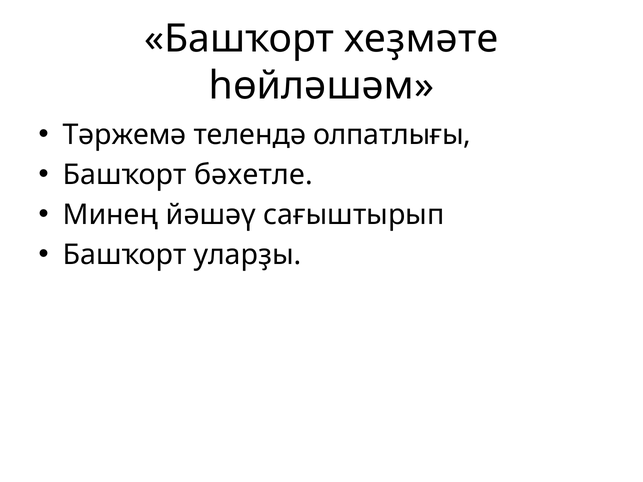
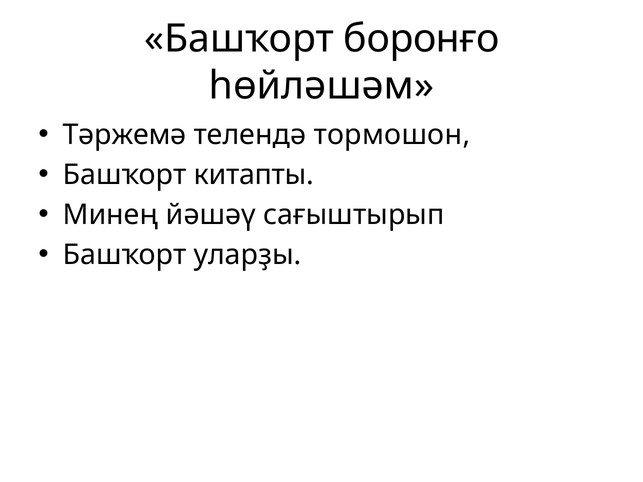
хеҙмәте: хеҙмәте -> боронғо
олпатлығы: олпатлығы -> тормошон
бәхетле: бәхетле -> китапты
